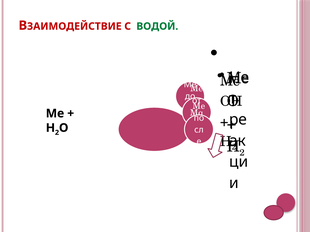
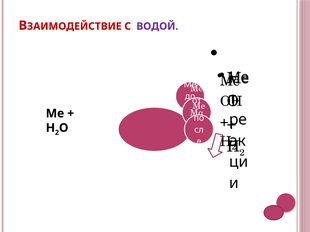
ВОДОЙ colour: green -> purple
